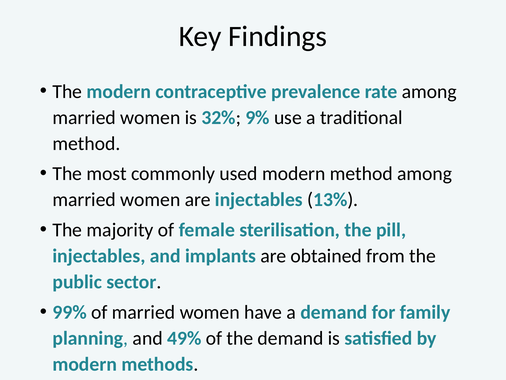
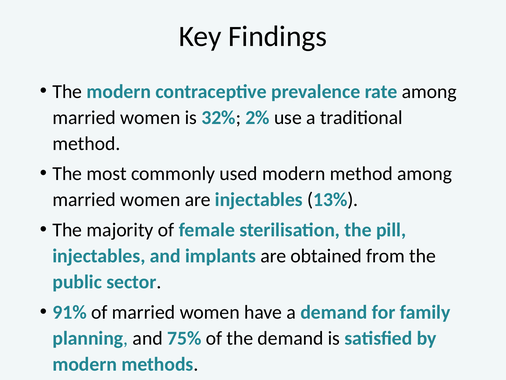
9%: 9% -> 2%
99%: 99% -> 91%
49%: 49% -> 75%
